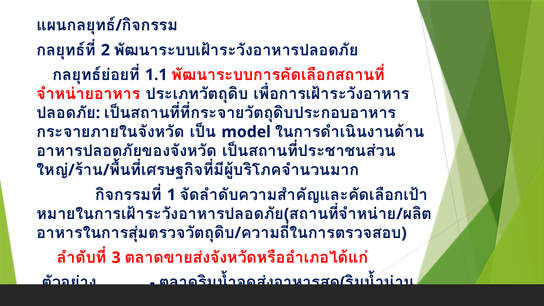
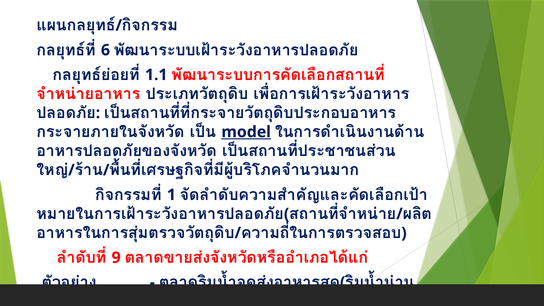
2: 2 -> 6
model underline: none -> present
3: 3 -> 9
